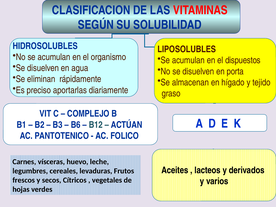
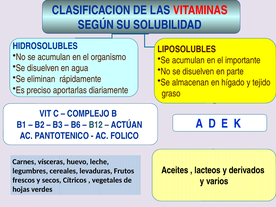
dispuestos: dispuestos -> importante
porta: porta -> parte
